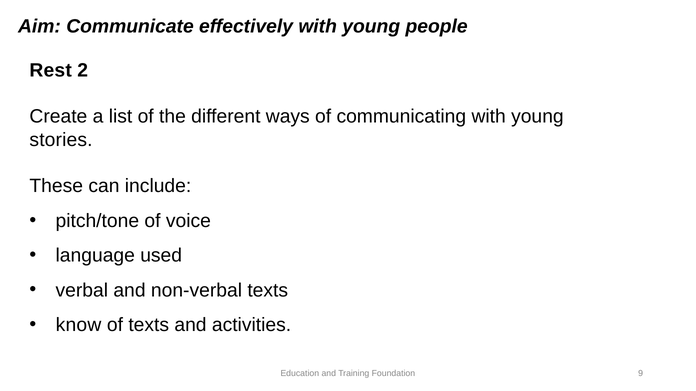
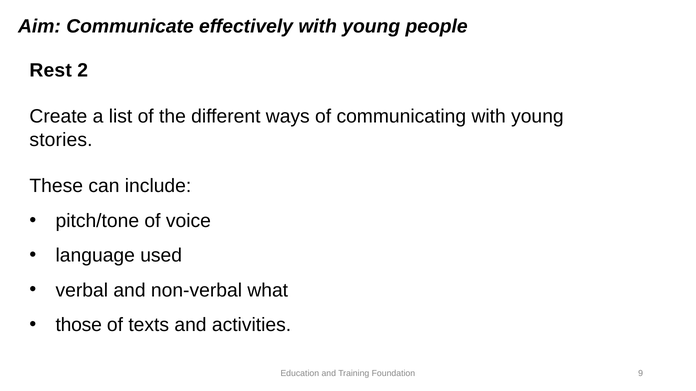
non-verbal texts: texts -> what
know: know -> those
